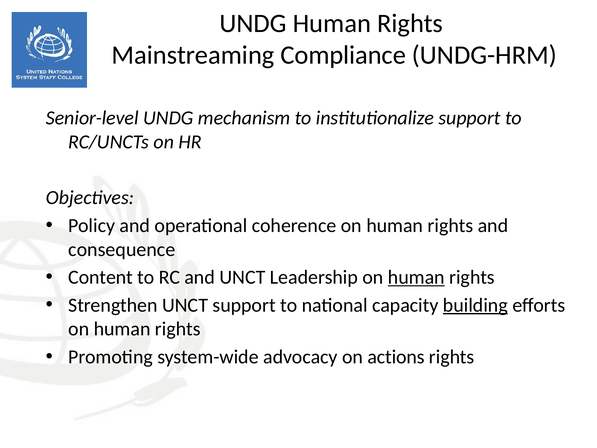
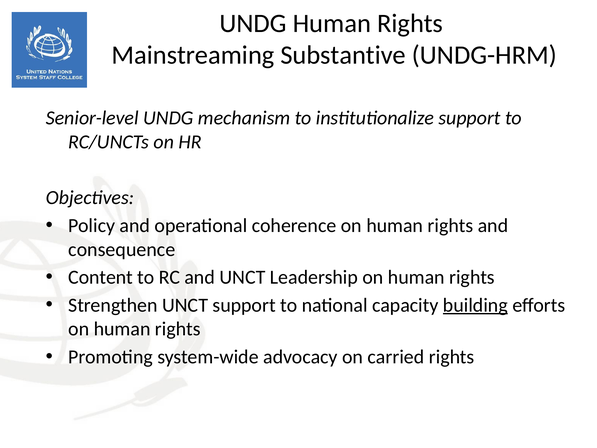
Compliance: Compliance -> Substantive
human at (416, 277) underline: present -> none
actions: actions -> carried
